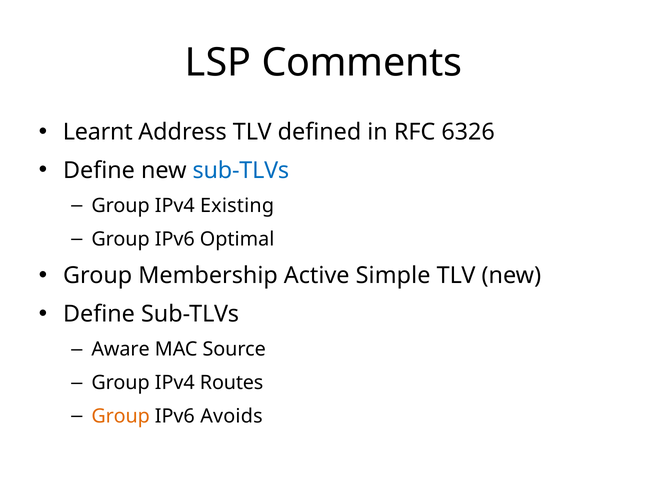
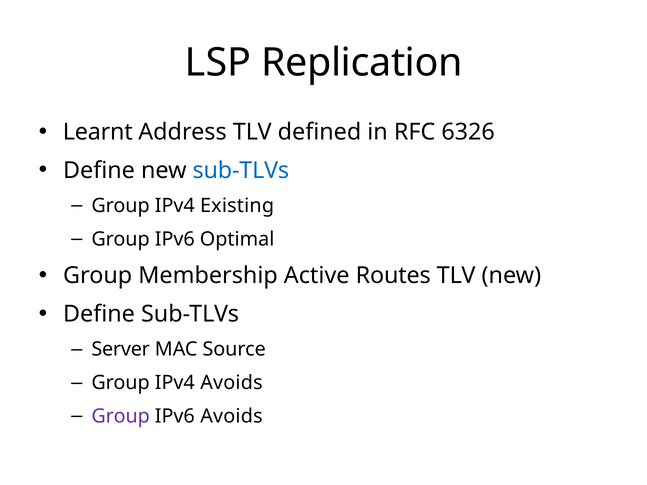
Comments: Comments -> Replication
Simple: Simple -> Routes
Aware: Aware -> Server
IPv4 Routes: Routes -> Avoids
Group at (121, 416) colour: orange -> purple
